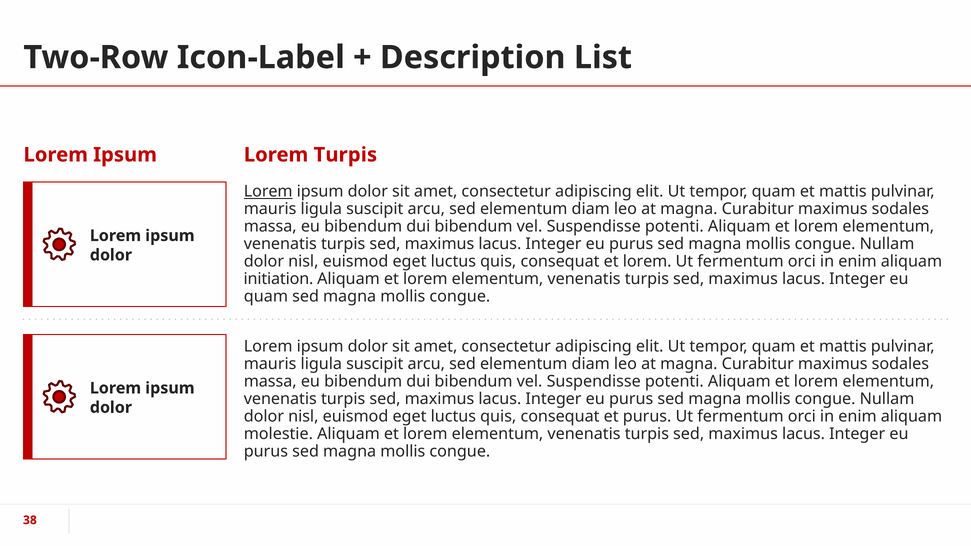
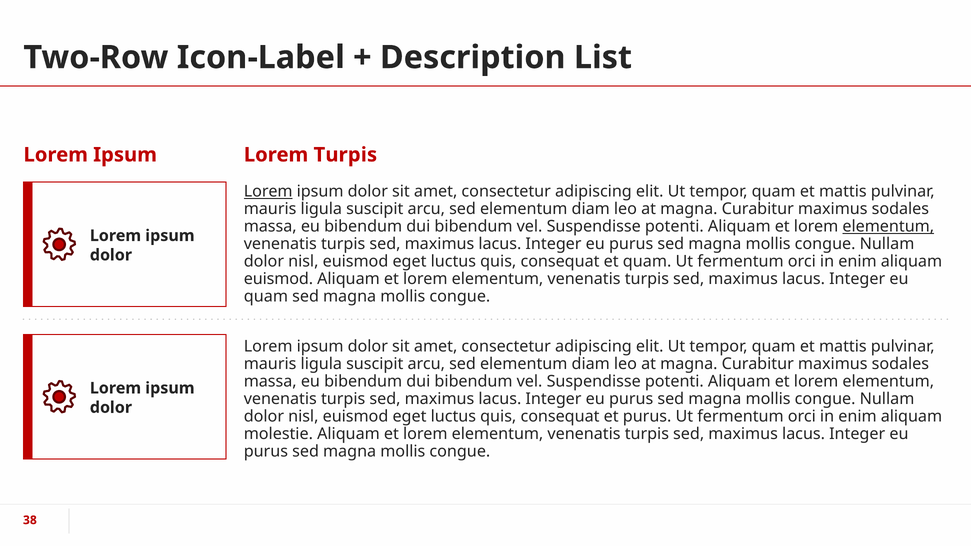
elementum at (888, 227) underline: none -> present
consequat et lorem: lorem -> quam
initiation at (278, 279): initiation -> euismod
